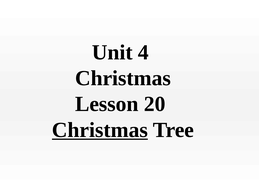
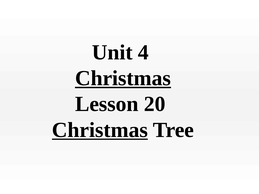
Christmas at (123, 78) underline: none -> present
